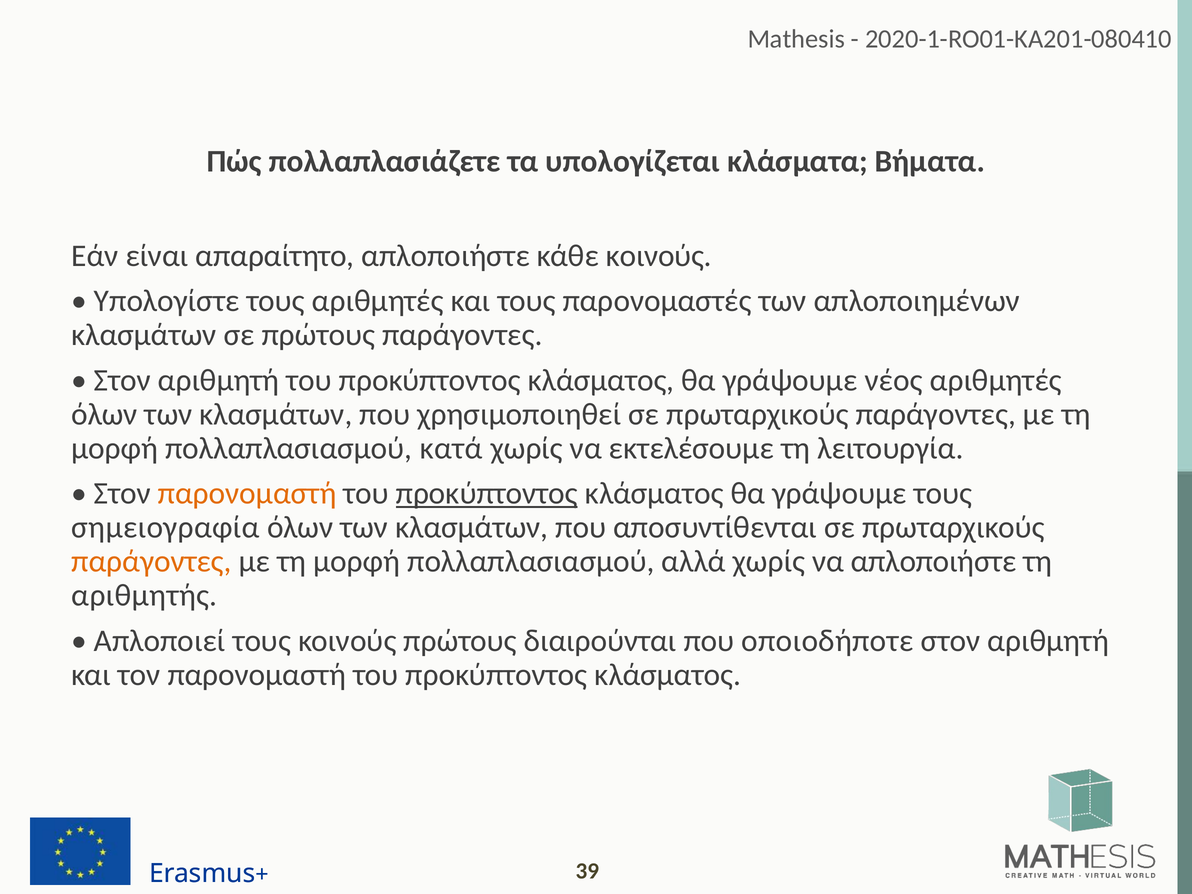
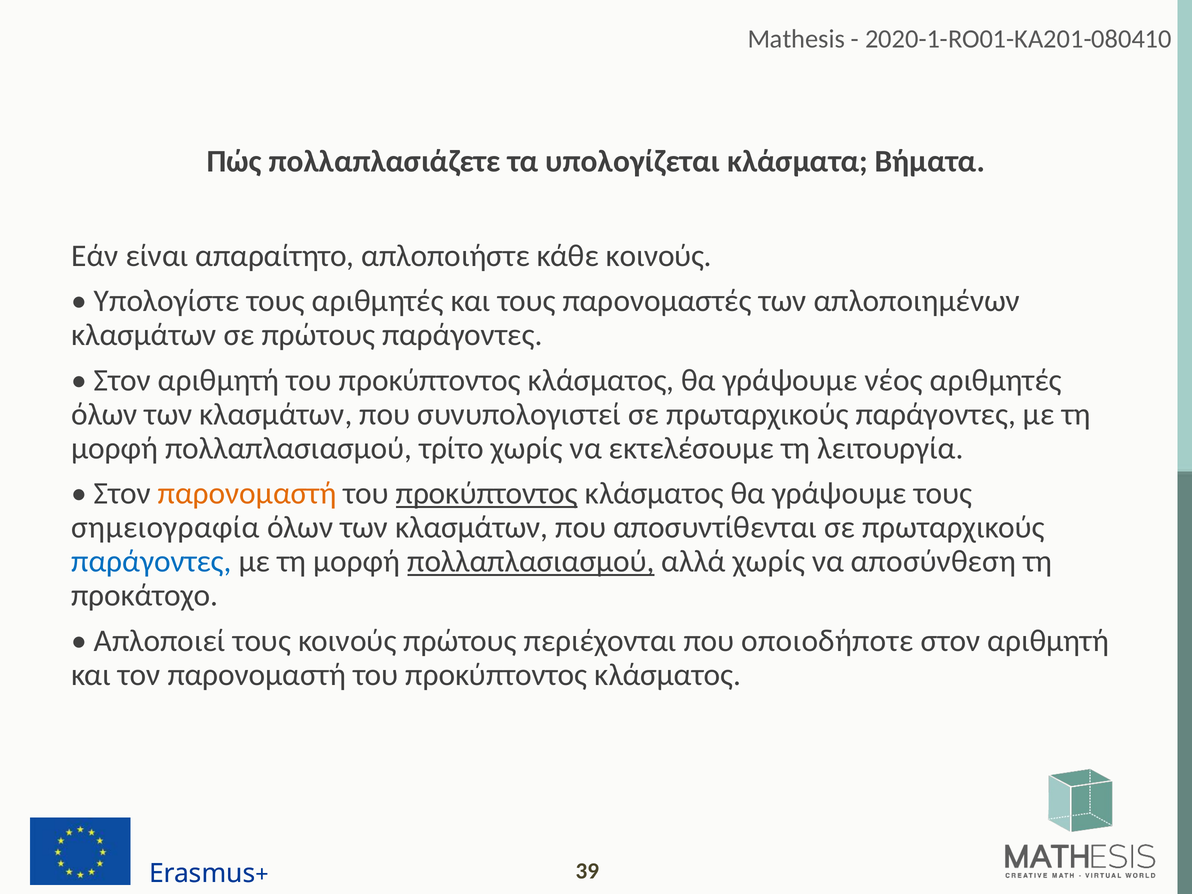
χρησιμοποιηθεί: χρησιμοποιηθεί -> συνυπολογιστεί
κατά: κατά -> τρίτο
παράγοντες at (151, 561) colour: orange -> blue
πολλαπλασιασμού at (531, 561) underline: none -> present
να απλοποιήστε: απλοποιήστε -> αποσύνθεση
αριθμητής: αριθμητής -> προκάτοχο
διαιρούνται: διαιρούνται -> περιέχονται
